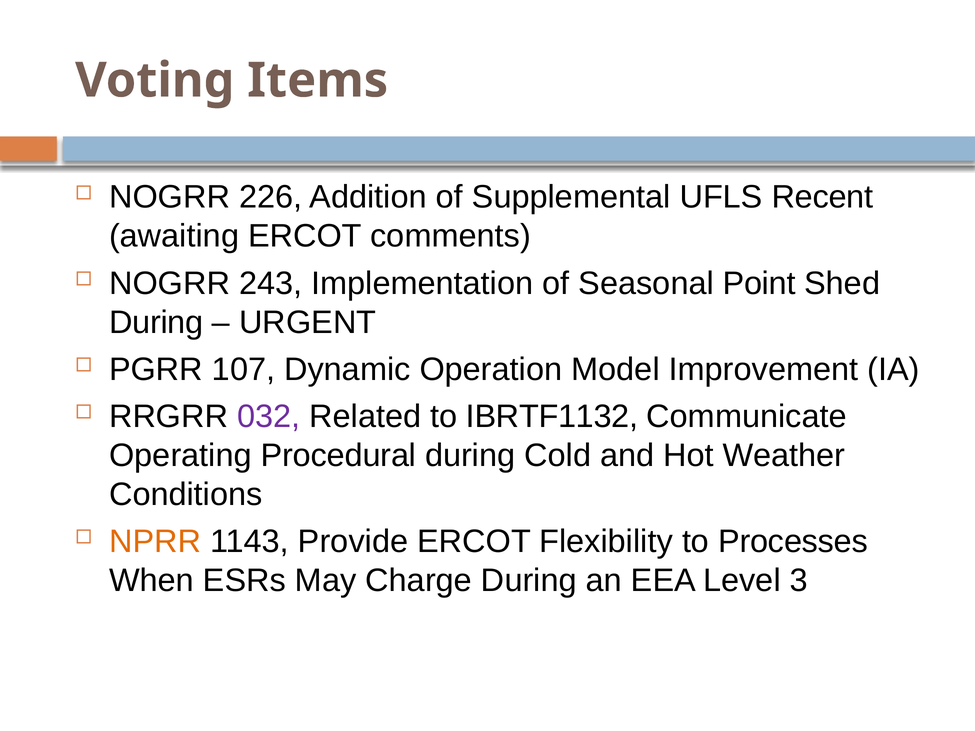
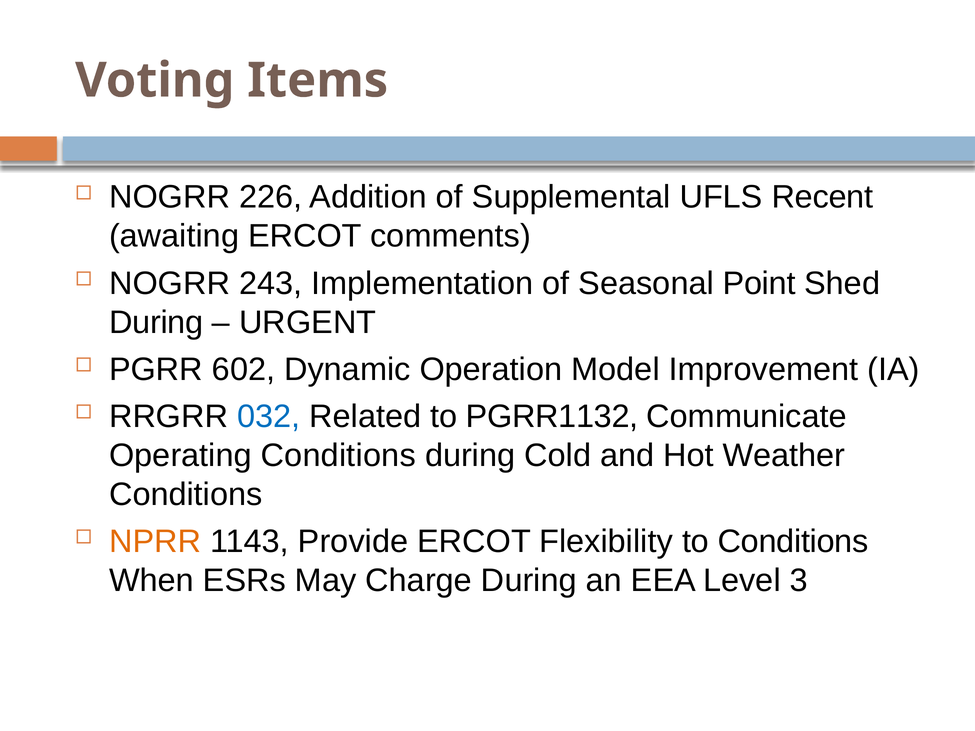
107: 107 -> 602
032 colour: purple -> blue
IBRTF1132: IBRTF1132 -> PGRR1132
Operating Procedural: Procedural -> Conditions
to Processes: Processes -> Conditions
